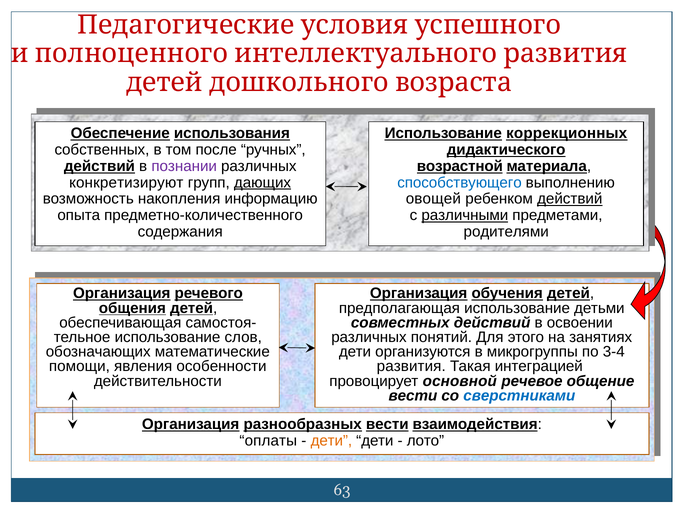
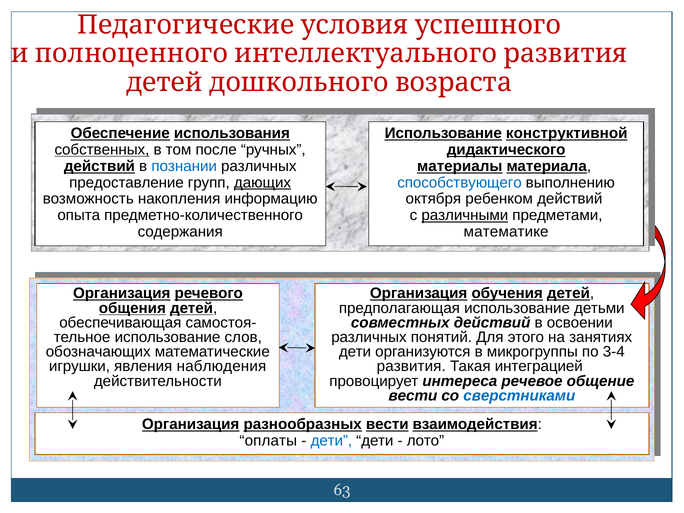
коррекционных: коррекционных -> конструктивной
собственных underline: none -> present
познании colour: purple -> blue
возрастной: возрастной -> материалы
конкретизируют: конкретизируют -> предоставление
овощей: овощей -> октября
действий at (570, 199) underline: present -> none
родителями: родителями -> математике
помощи: помощи -> игрушки
особенности: особенности -> наблюдения
основной: основной -> интереса
дети at (331, 441) colour: orange -> blue
